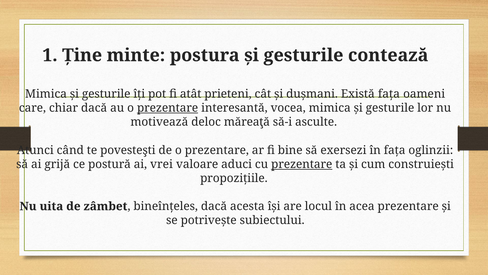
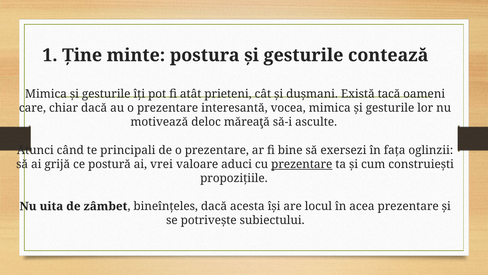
Există fața: fața -> tacă
prezentare at (168, 108) underline: present -> none
povesteşti: povesteşti -> principali
